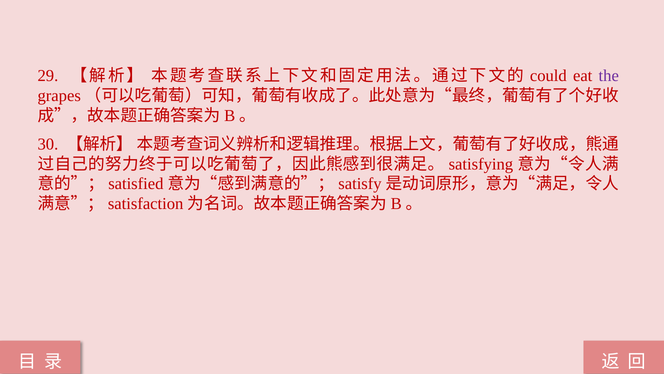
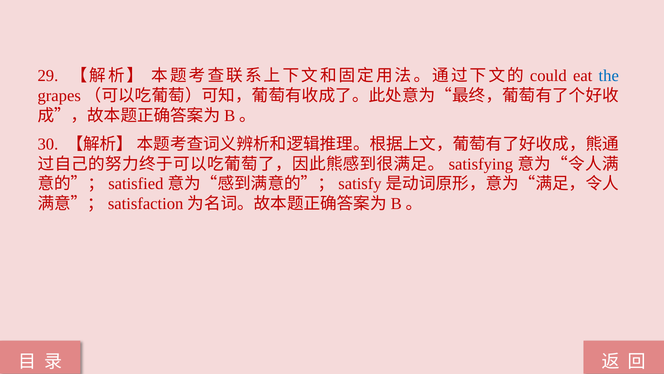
the colour: purple -> blue
